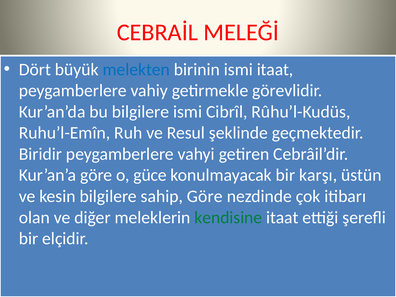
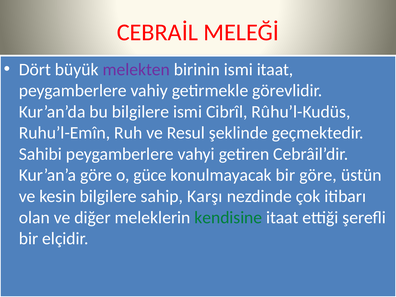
melekten colour: blue -> purple
Biridir: Biridir -> Sahibi
bir karşı: karşı -> göre
sahip Göre: Göre -> Karşı
